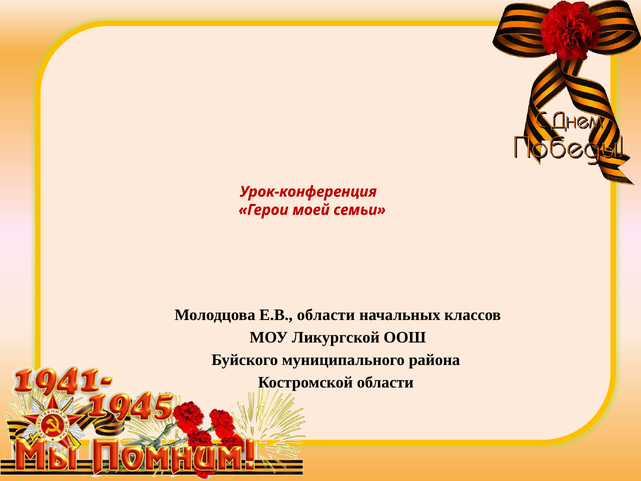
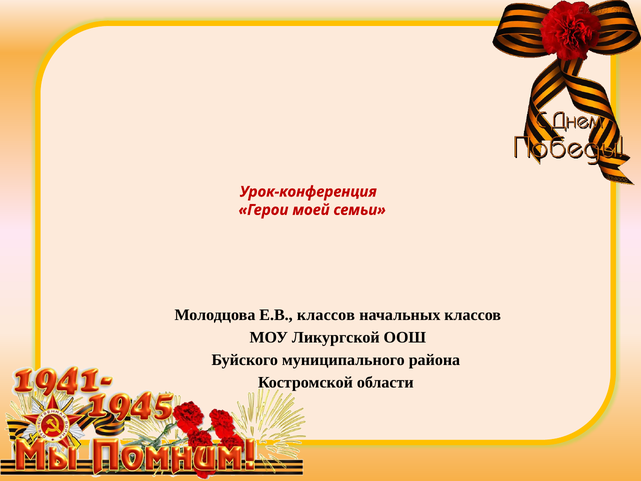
Е.В области: области -> классов
